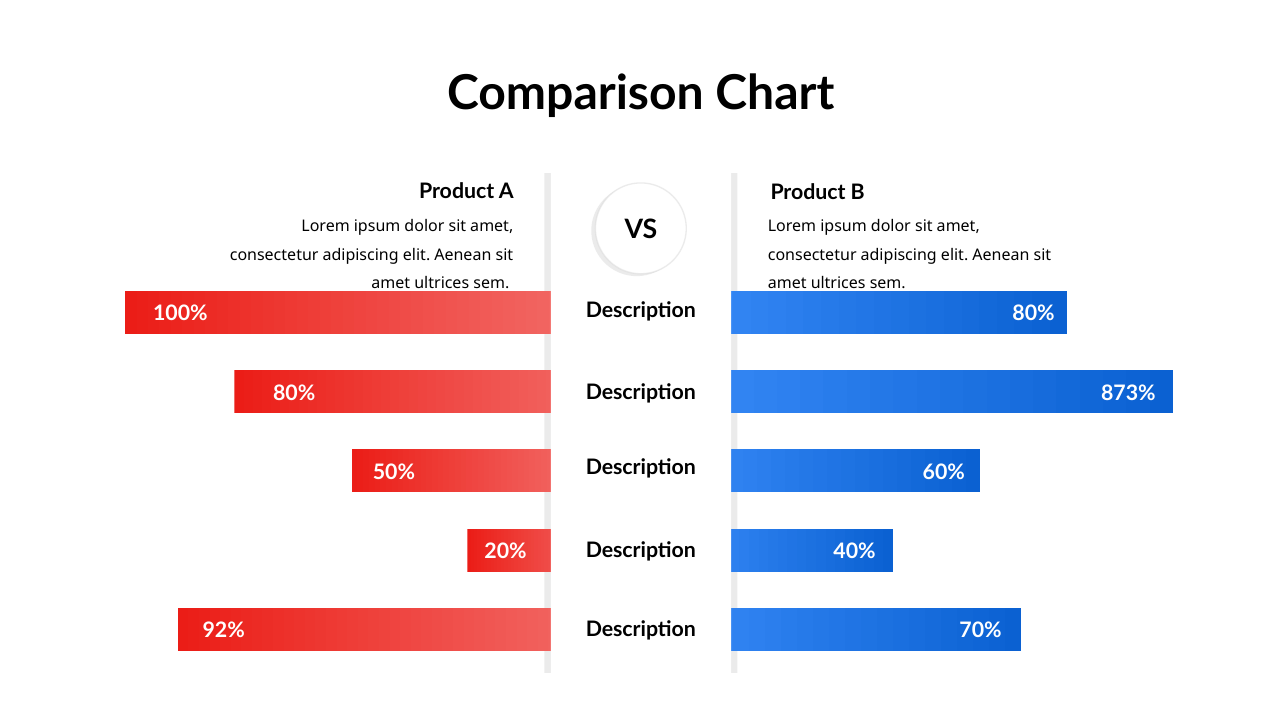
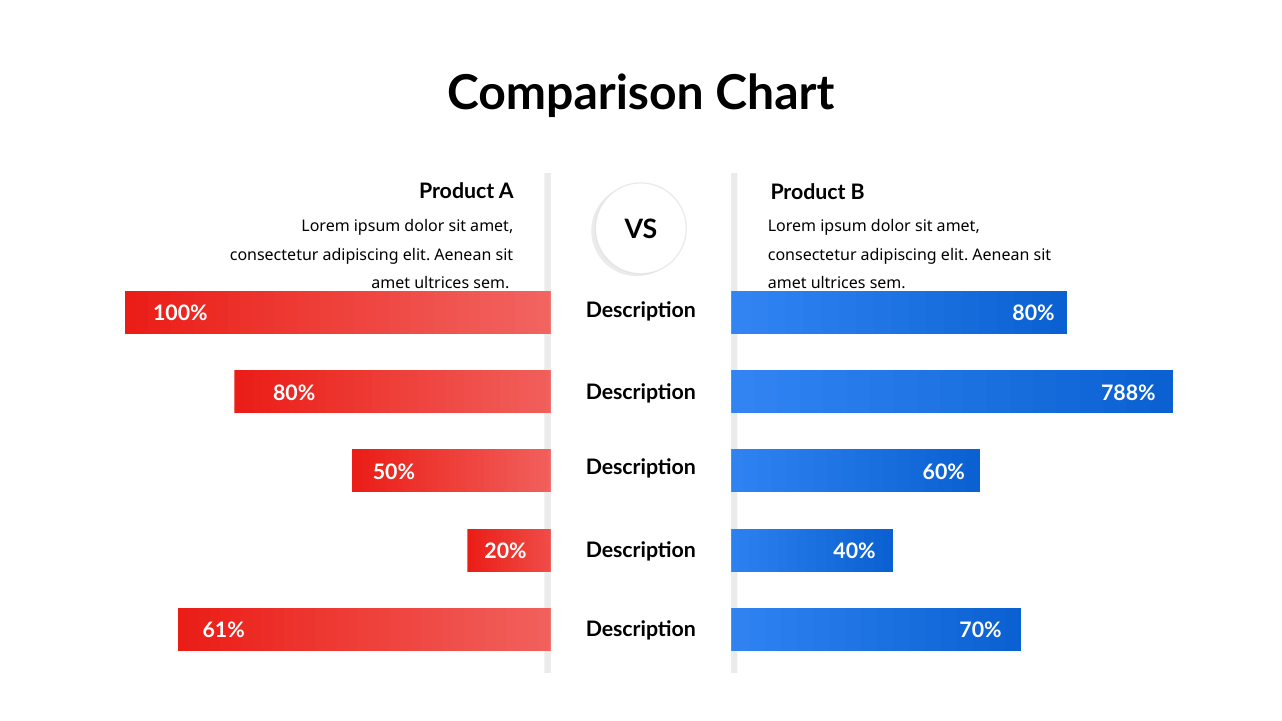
873%: 873% -> 788%
92%: 92% -> 61%
